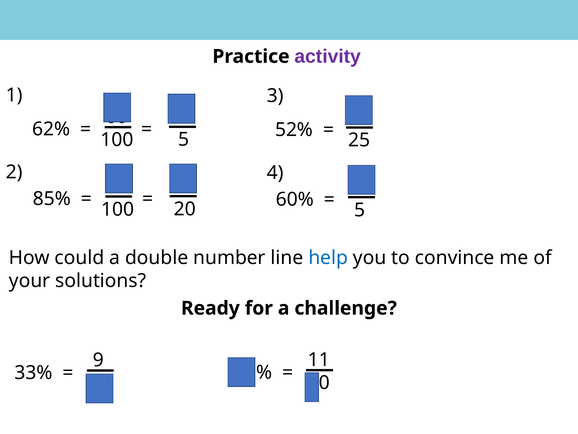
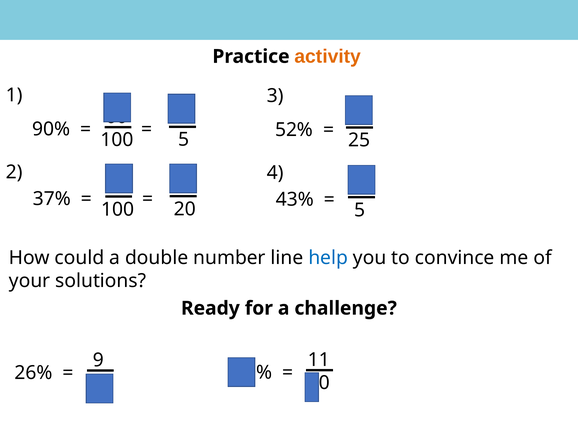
activity colour: purple -> orange
62%: 62% -> 90%
85%: 85% -> 37%
60%: 60% -> 43%
33%: 33% -> 26%
